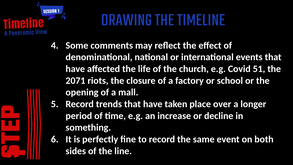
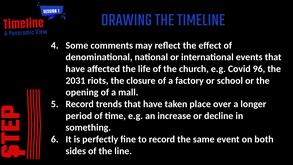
51: 51 -> 96
2071: 2071 -> 2031
